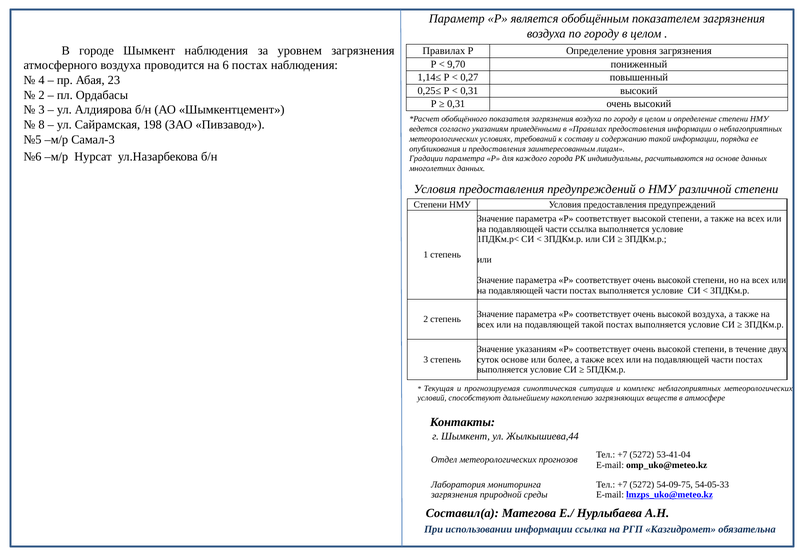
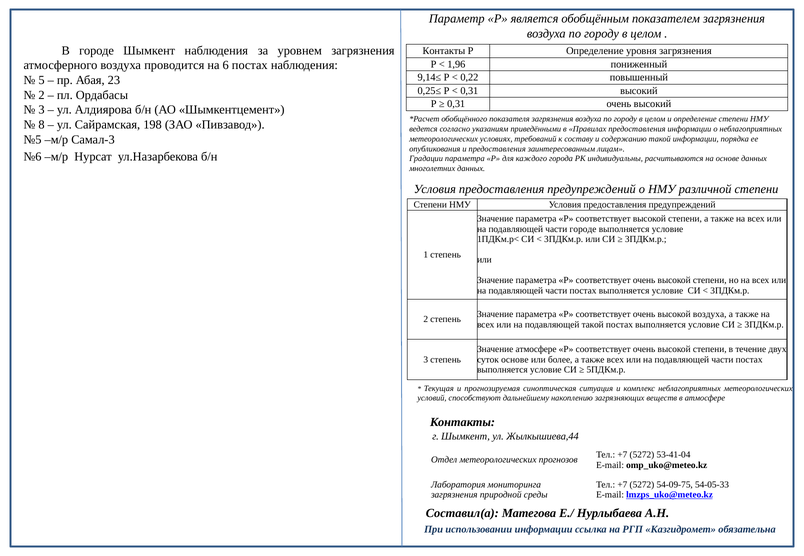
Правилах at (444, 51): Правилах -> Контакты
9,70: 9,70 -> 1,96
1,14≤: 1,14≤ -> 9,14≤
0,27: 0,27 -> 0,22
4: 4 -> 5
части ссылка: ссылка -> городе
Значение указаниям: указаниям -> атмосфере
